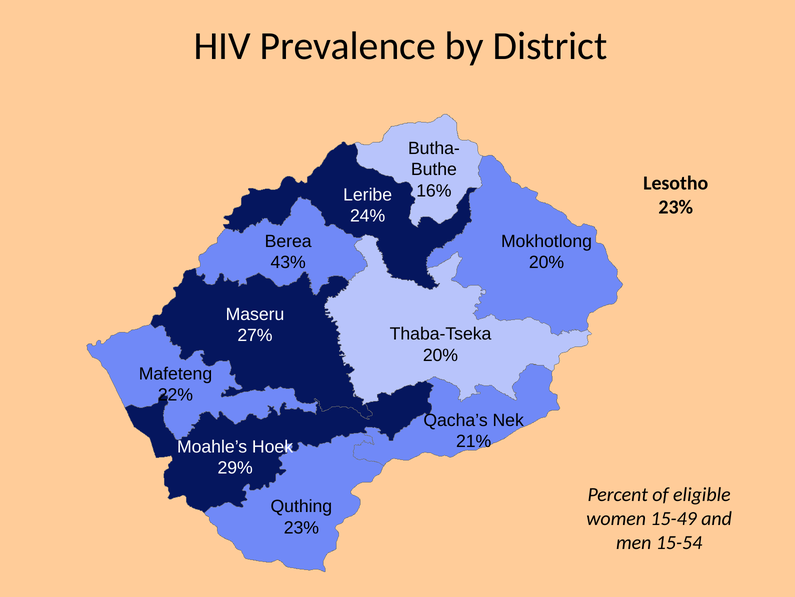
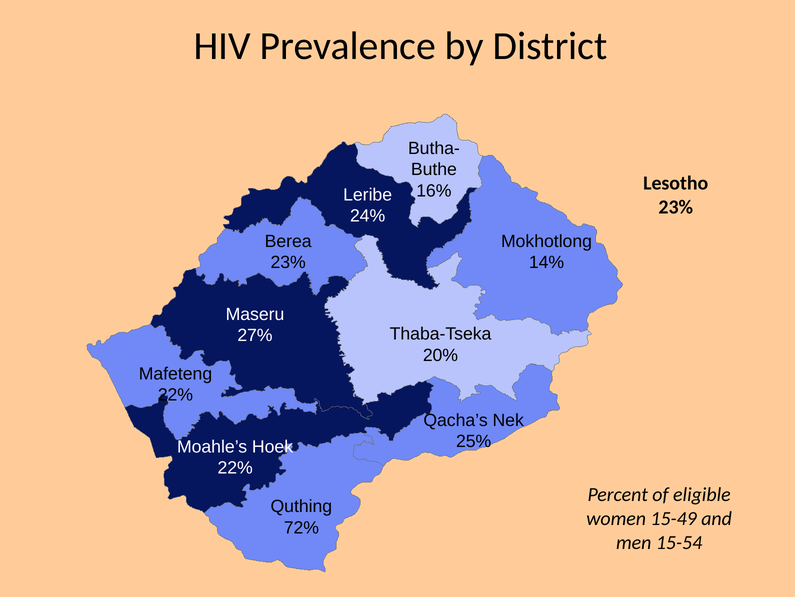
43% at (288, 262): 43% -> 23%
20% at (547, 262): 20% -> 14%
21%: 21% -> 25%
29% at (235, 468): 29% -> 22%
23% at (301, 527): 23% -> 72%
